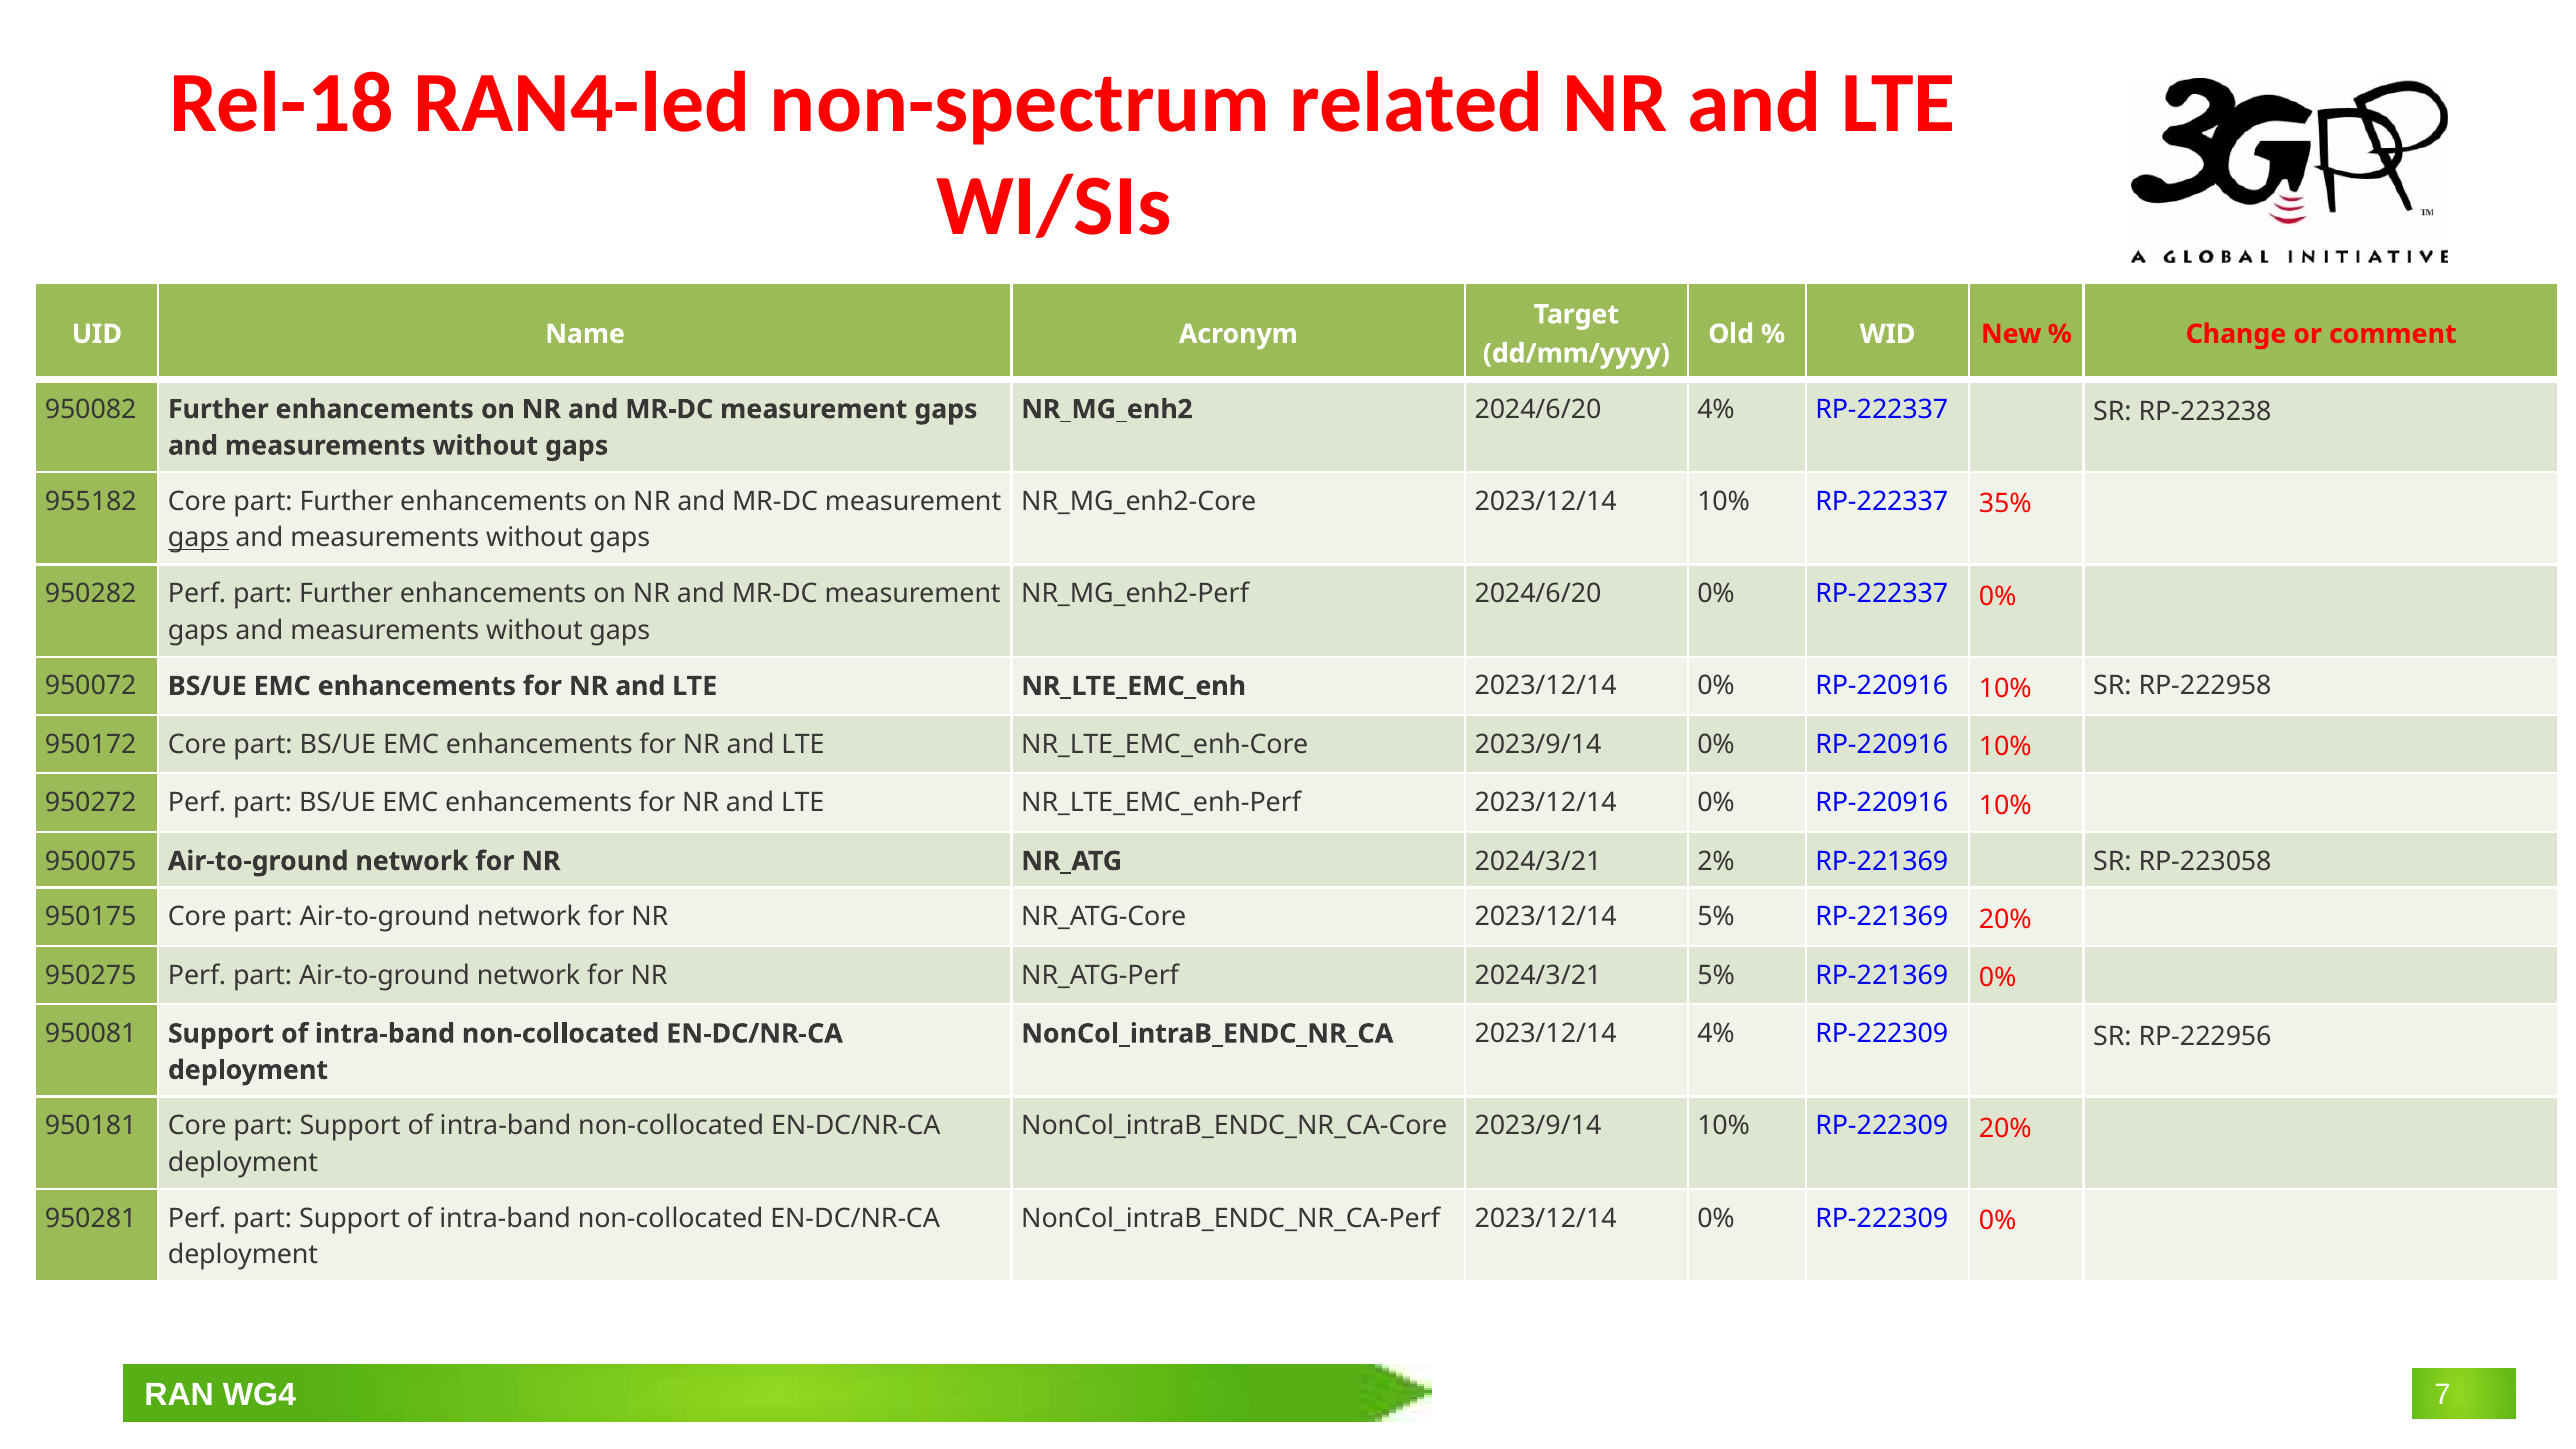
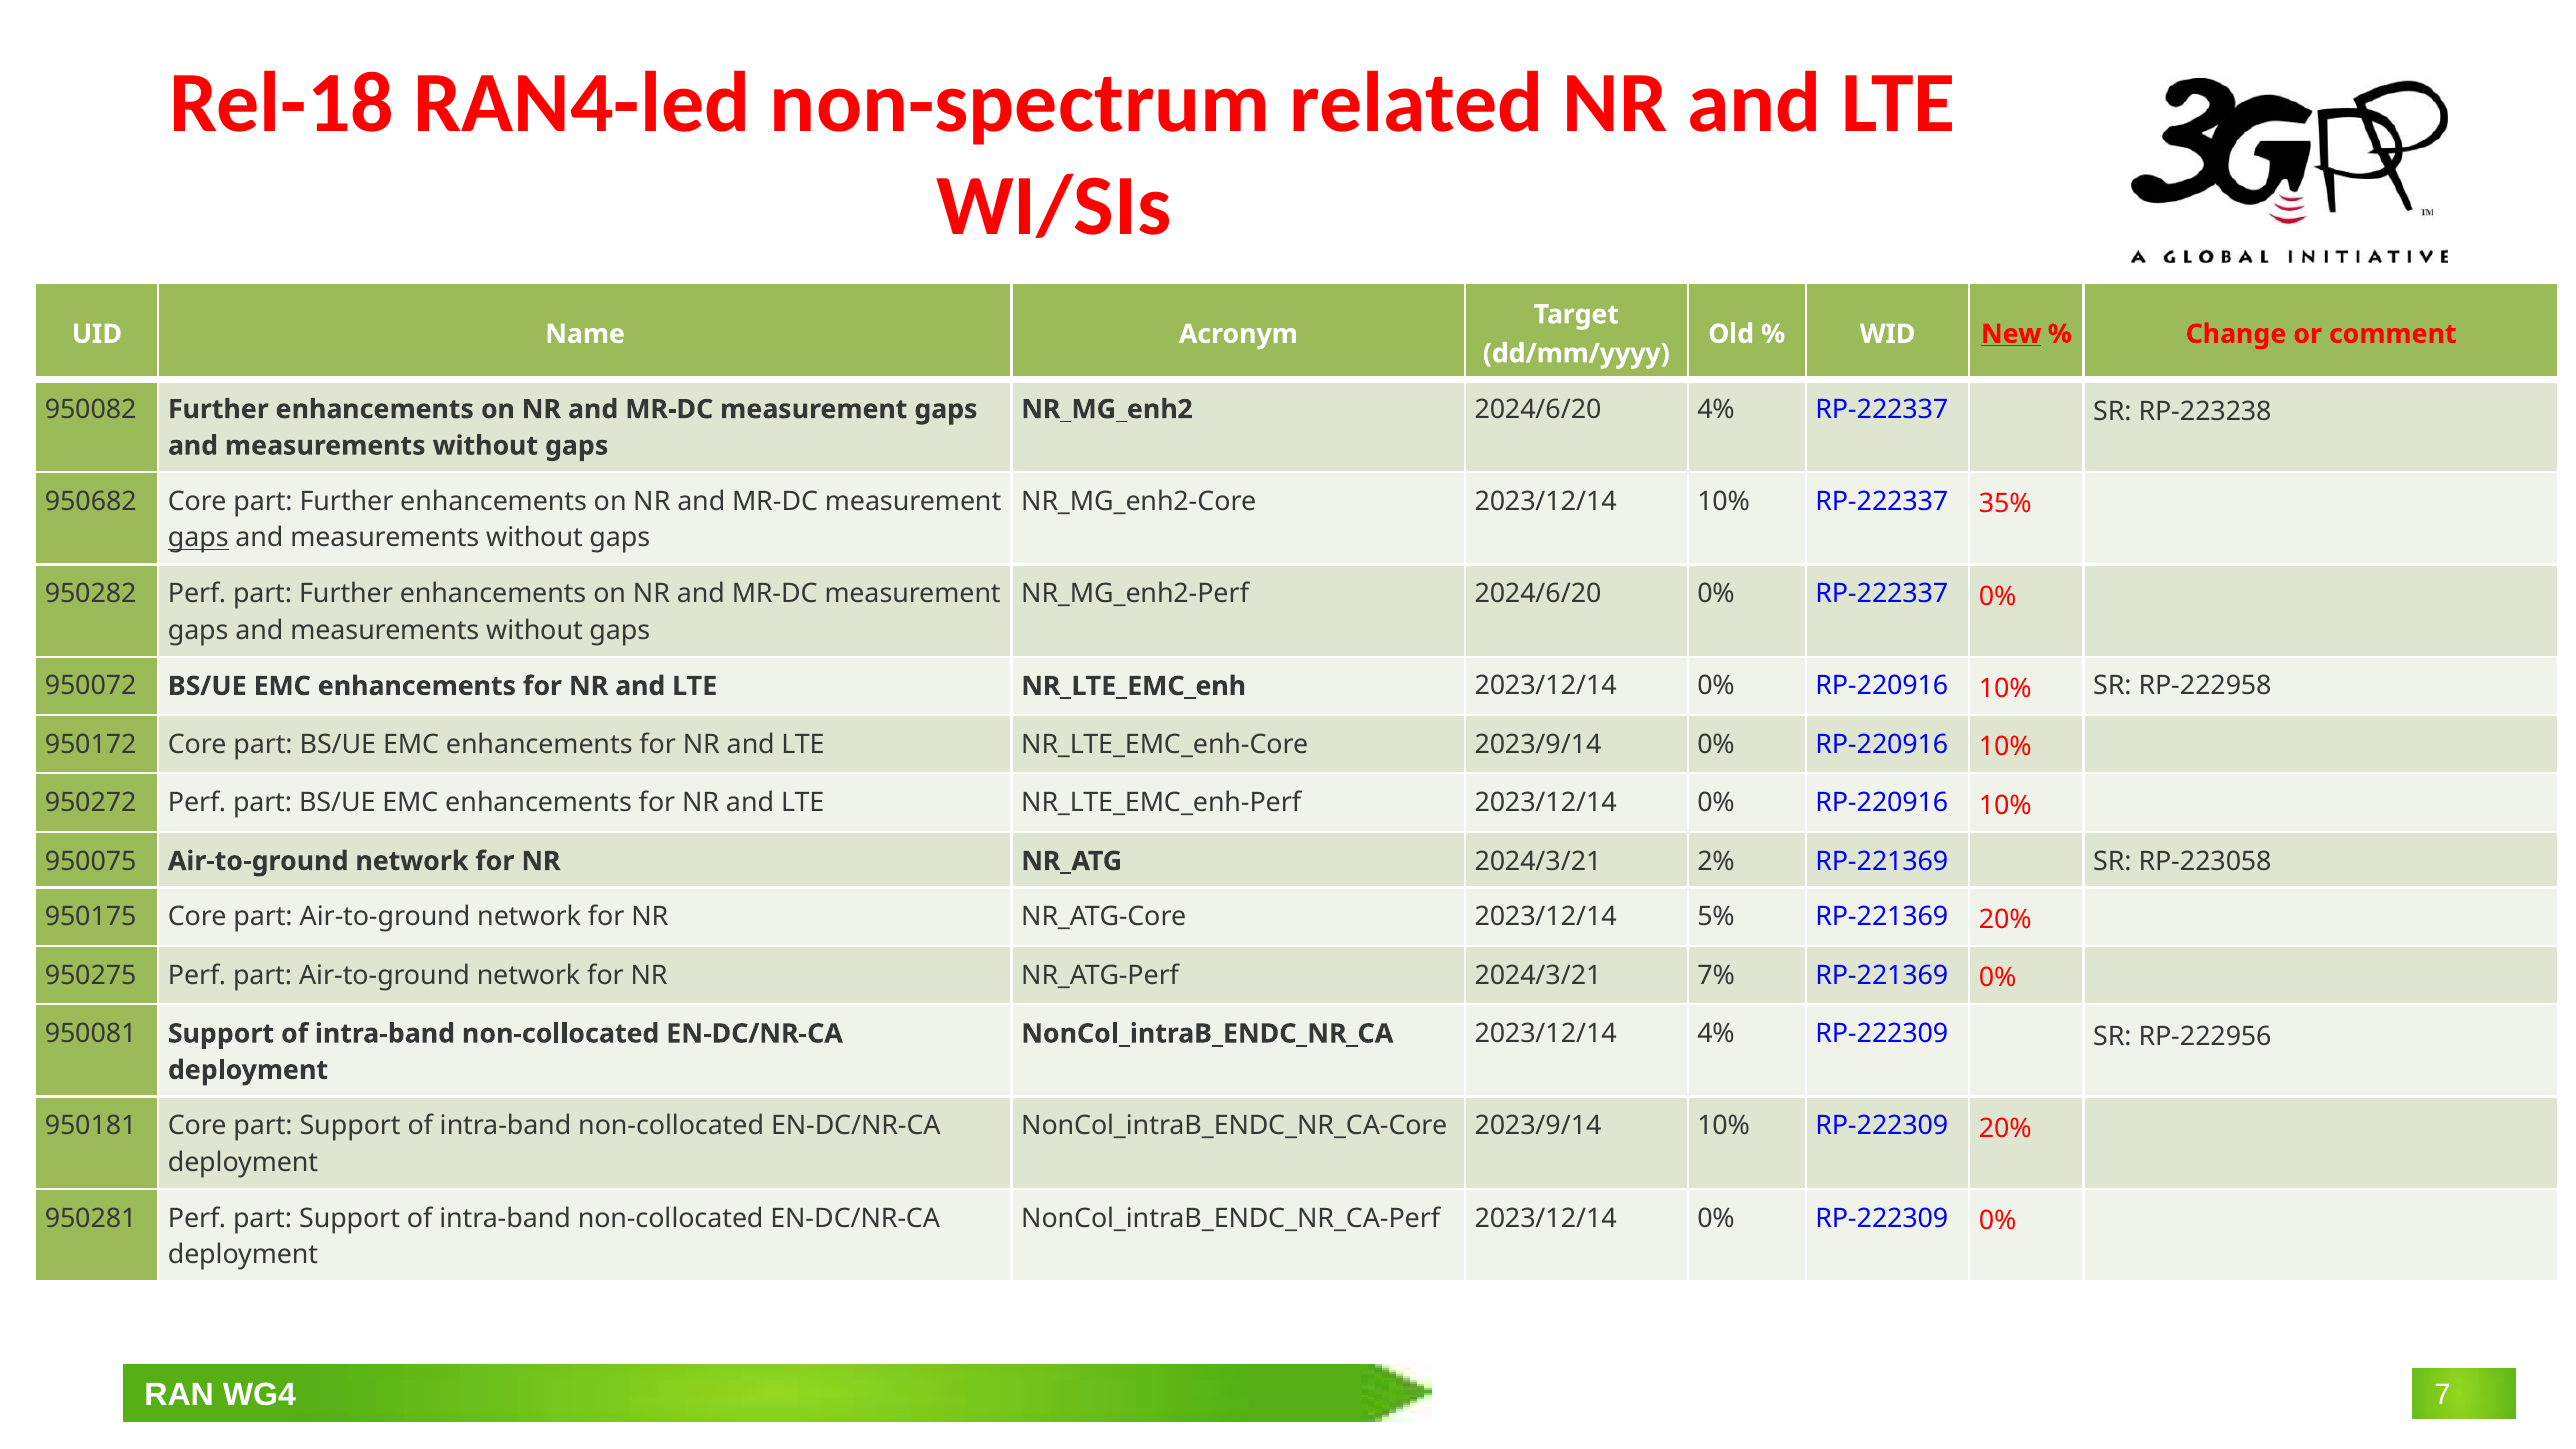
New underline: none -> present
955182: 955182 -> 950682
2024/3/21 5%: 5% -> 7%
